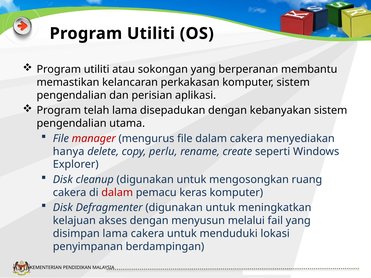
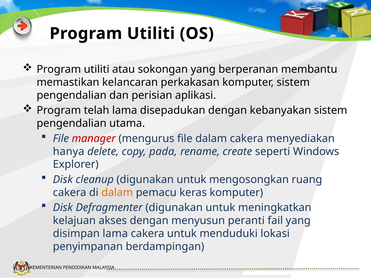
perlu: perlu -> pada
dalam at (117, 193) colour: red -> orange
melalui: melalui -> peranti
